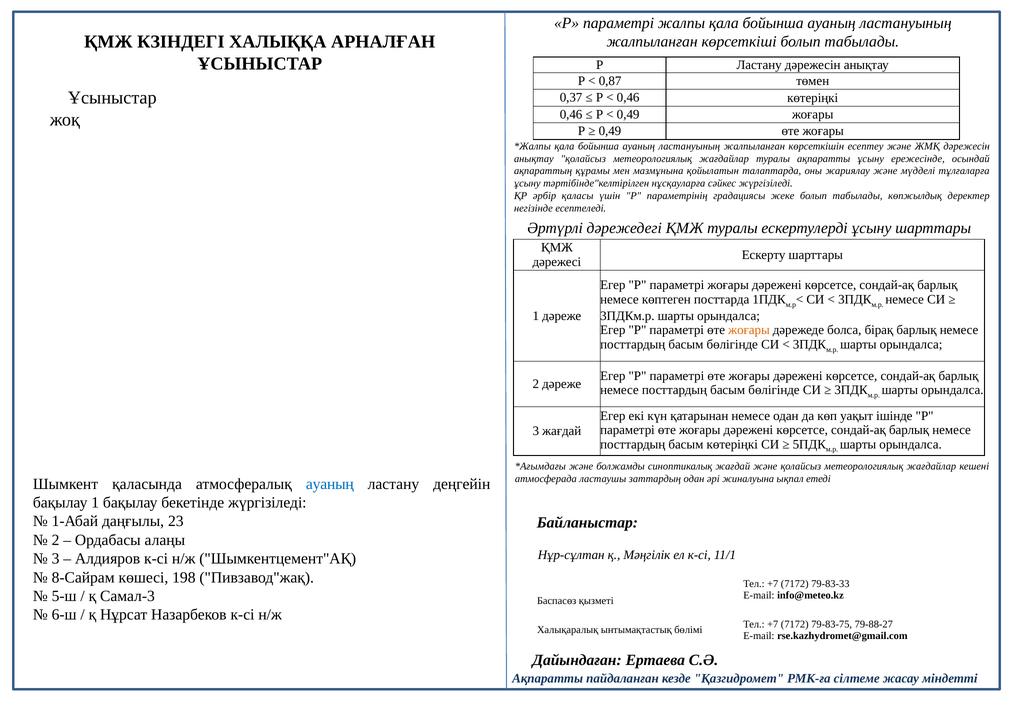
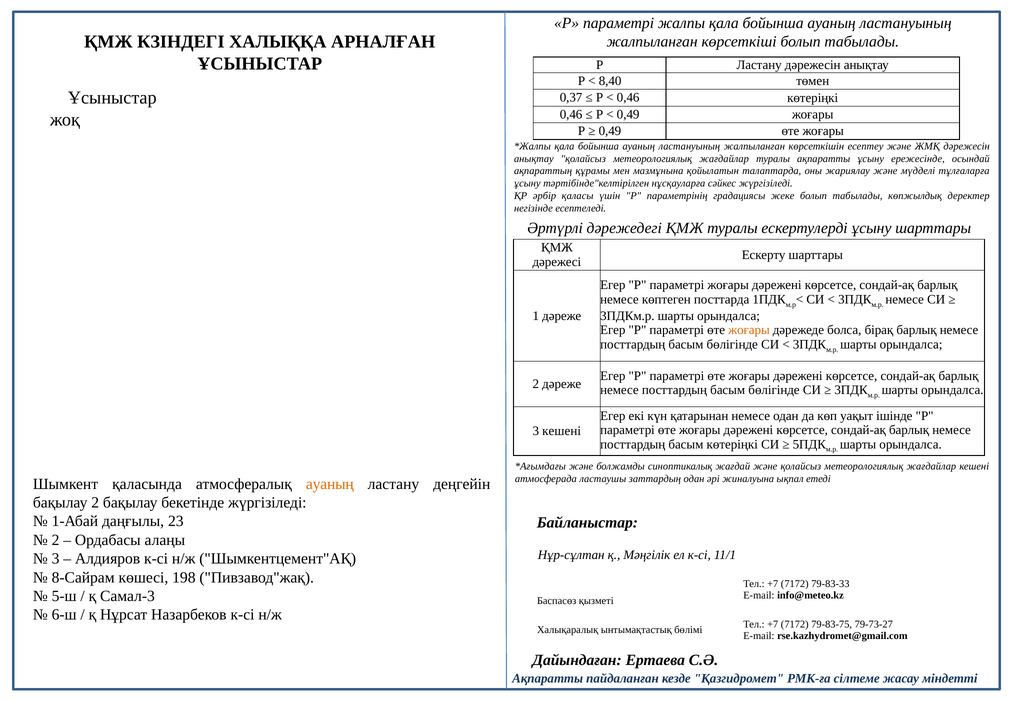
0,87: 0,87 -> 8,40
3 жағдай: жағдай -> кешені
ауаның at (330, 484) colour: blue -> orange
бақылау 1: 1 -> 2
79-88-27: 79-88-27 -> 79-73-27
